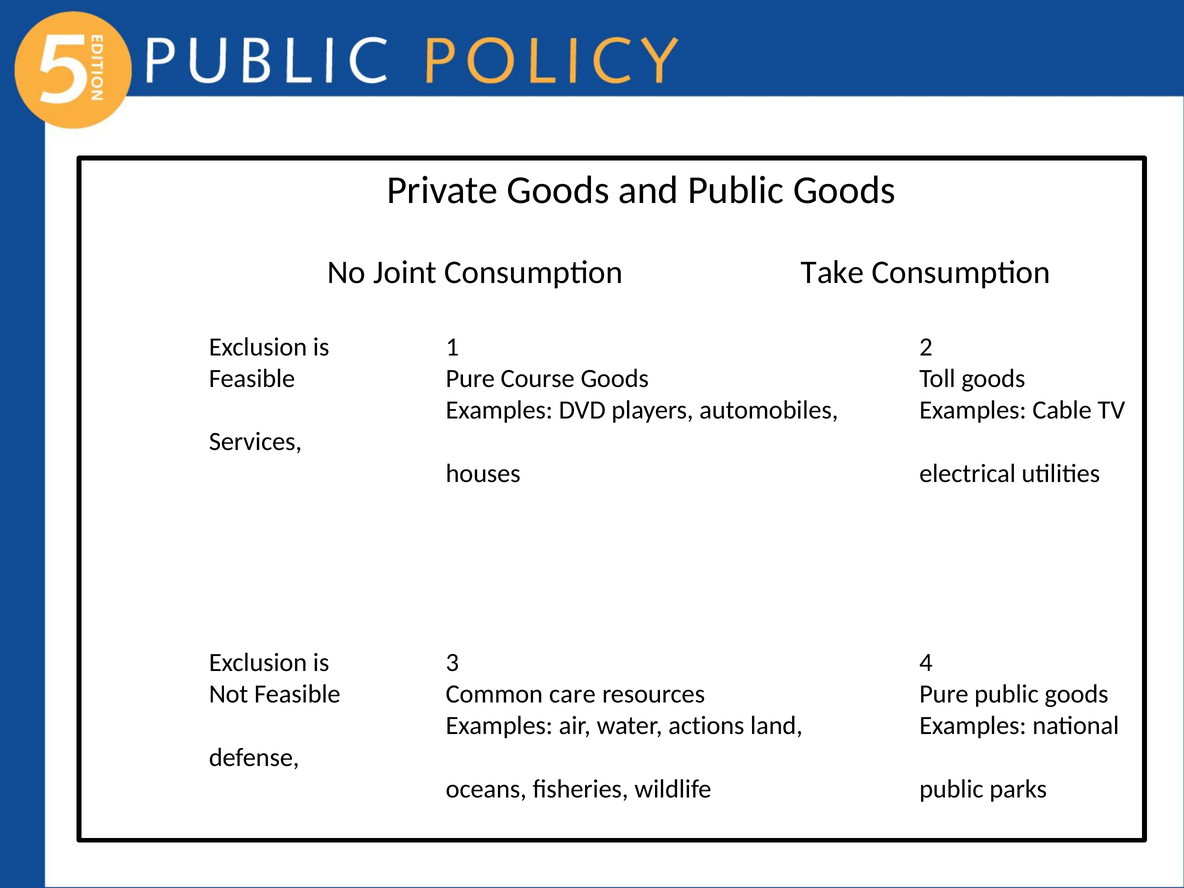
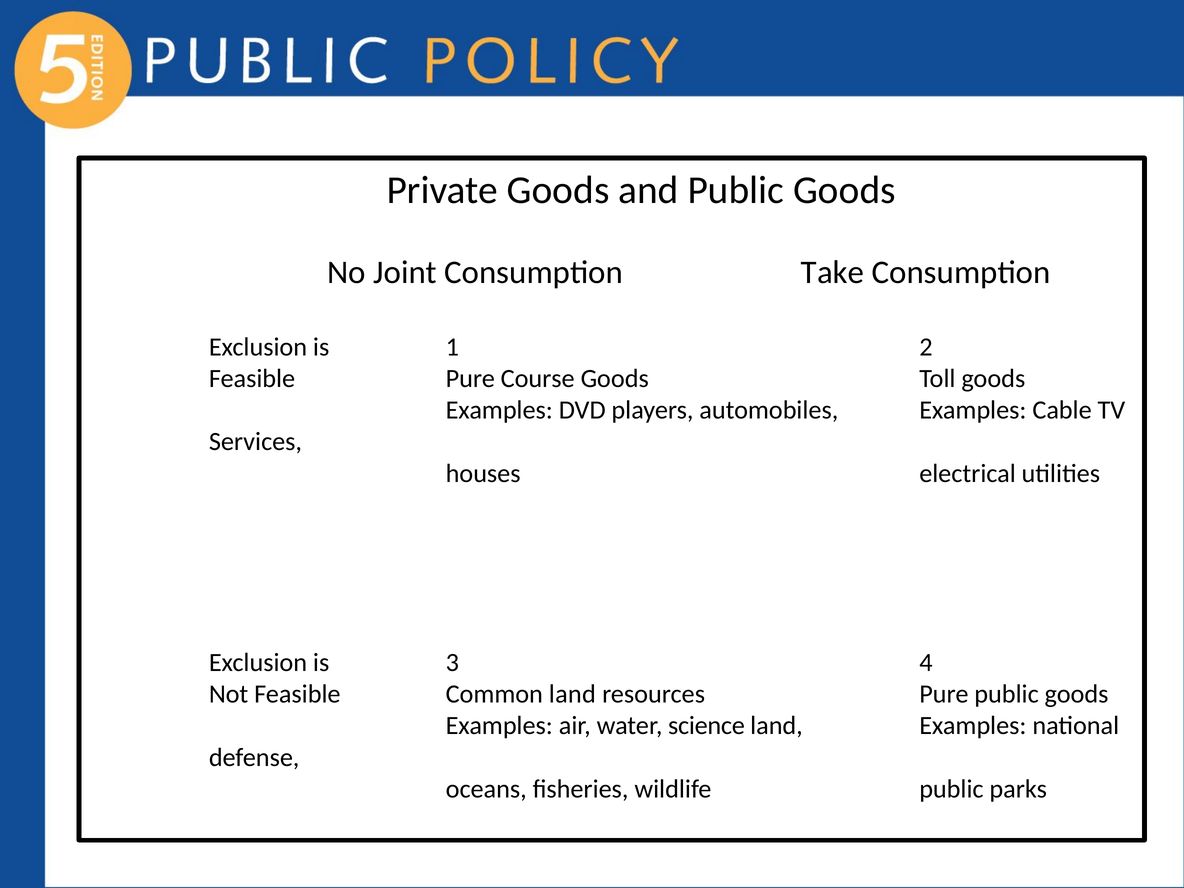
Common care: care -> land
actions: actions -> science
